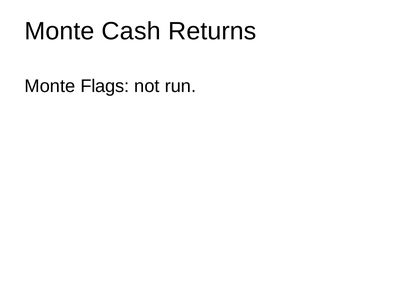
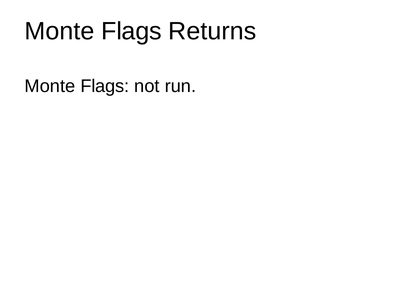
Cash at (131, 31): Cash -> Flags
